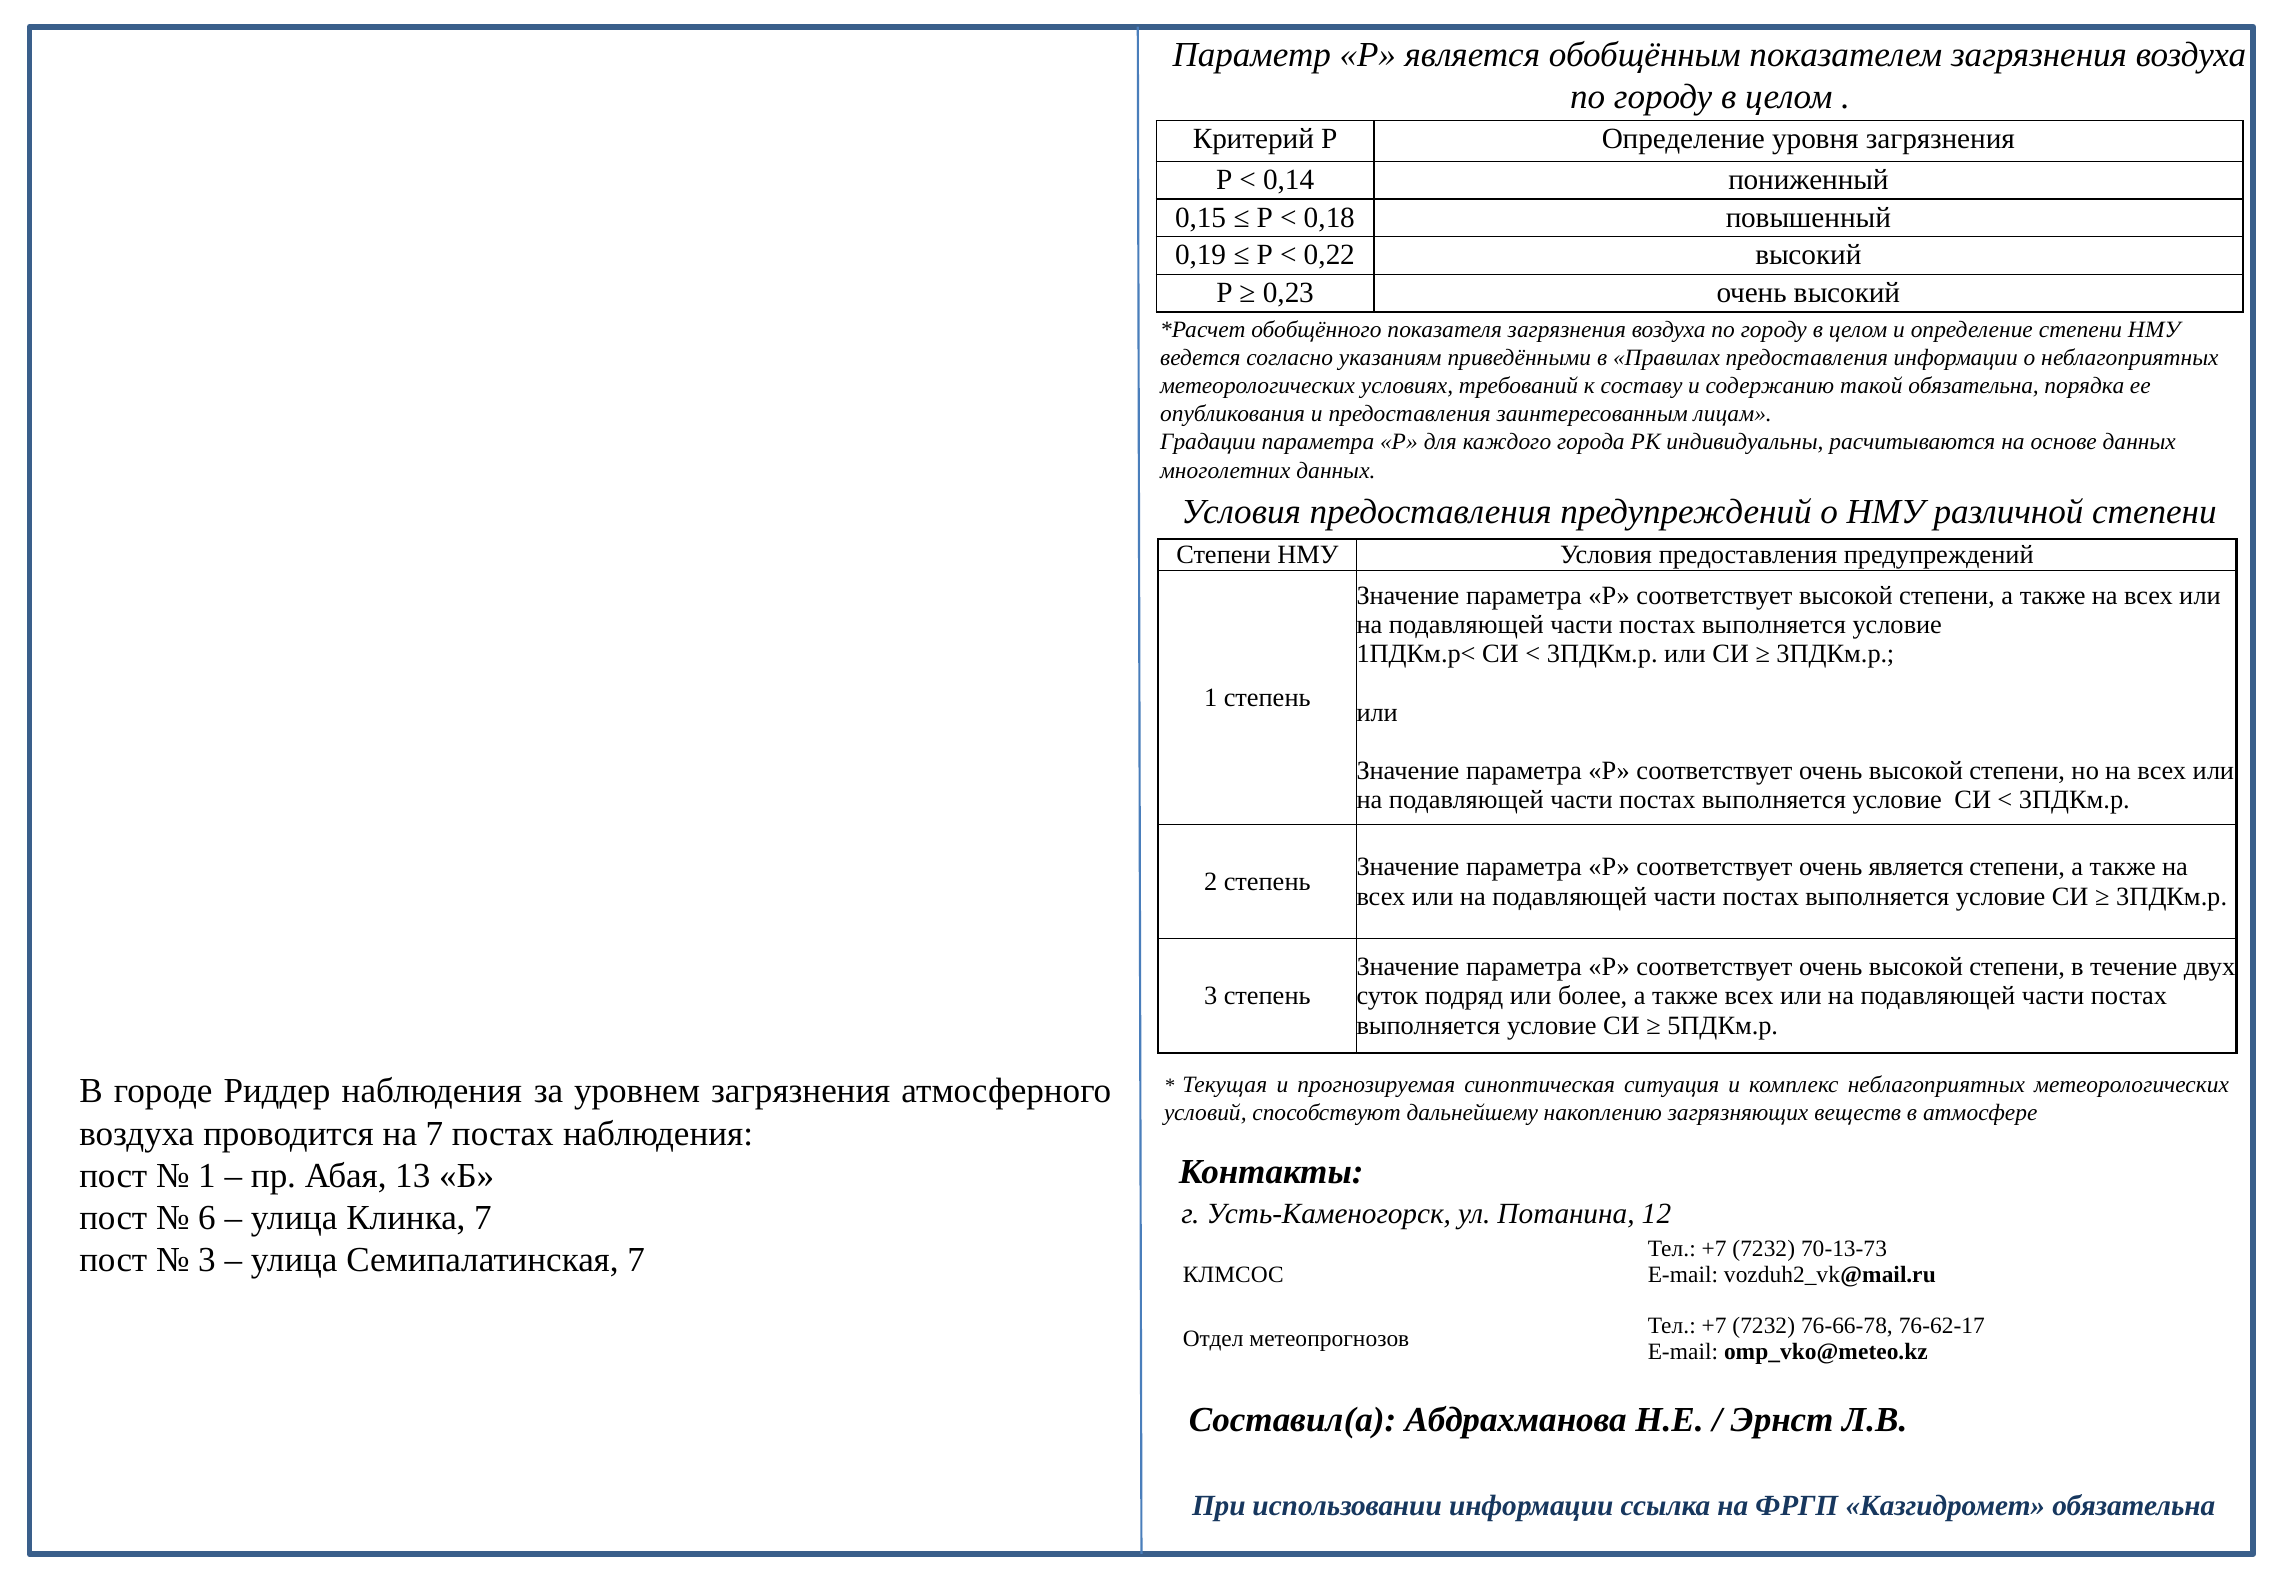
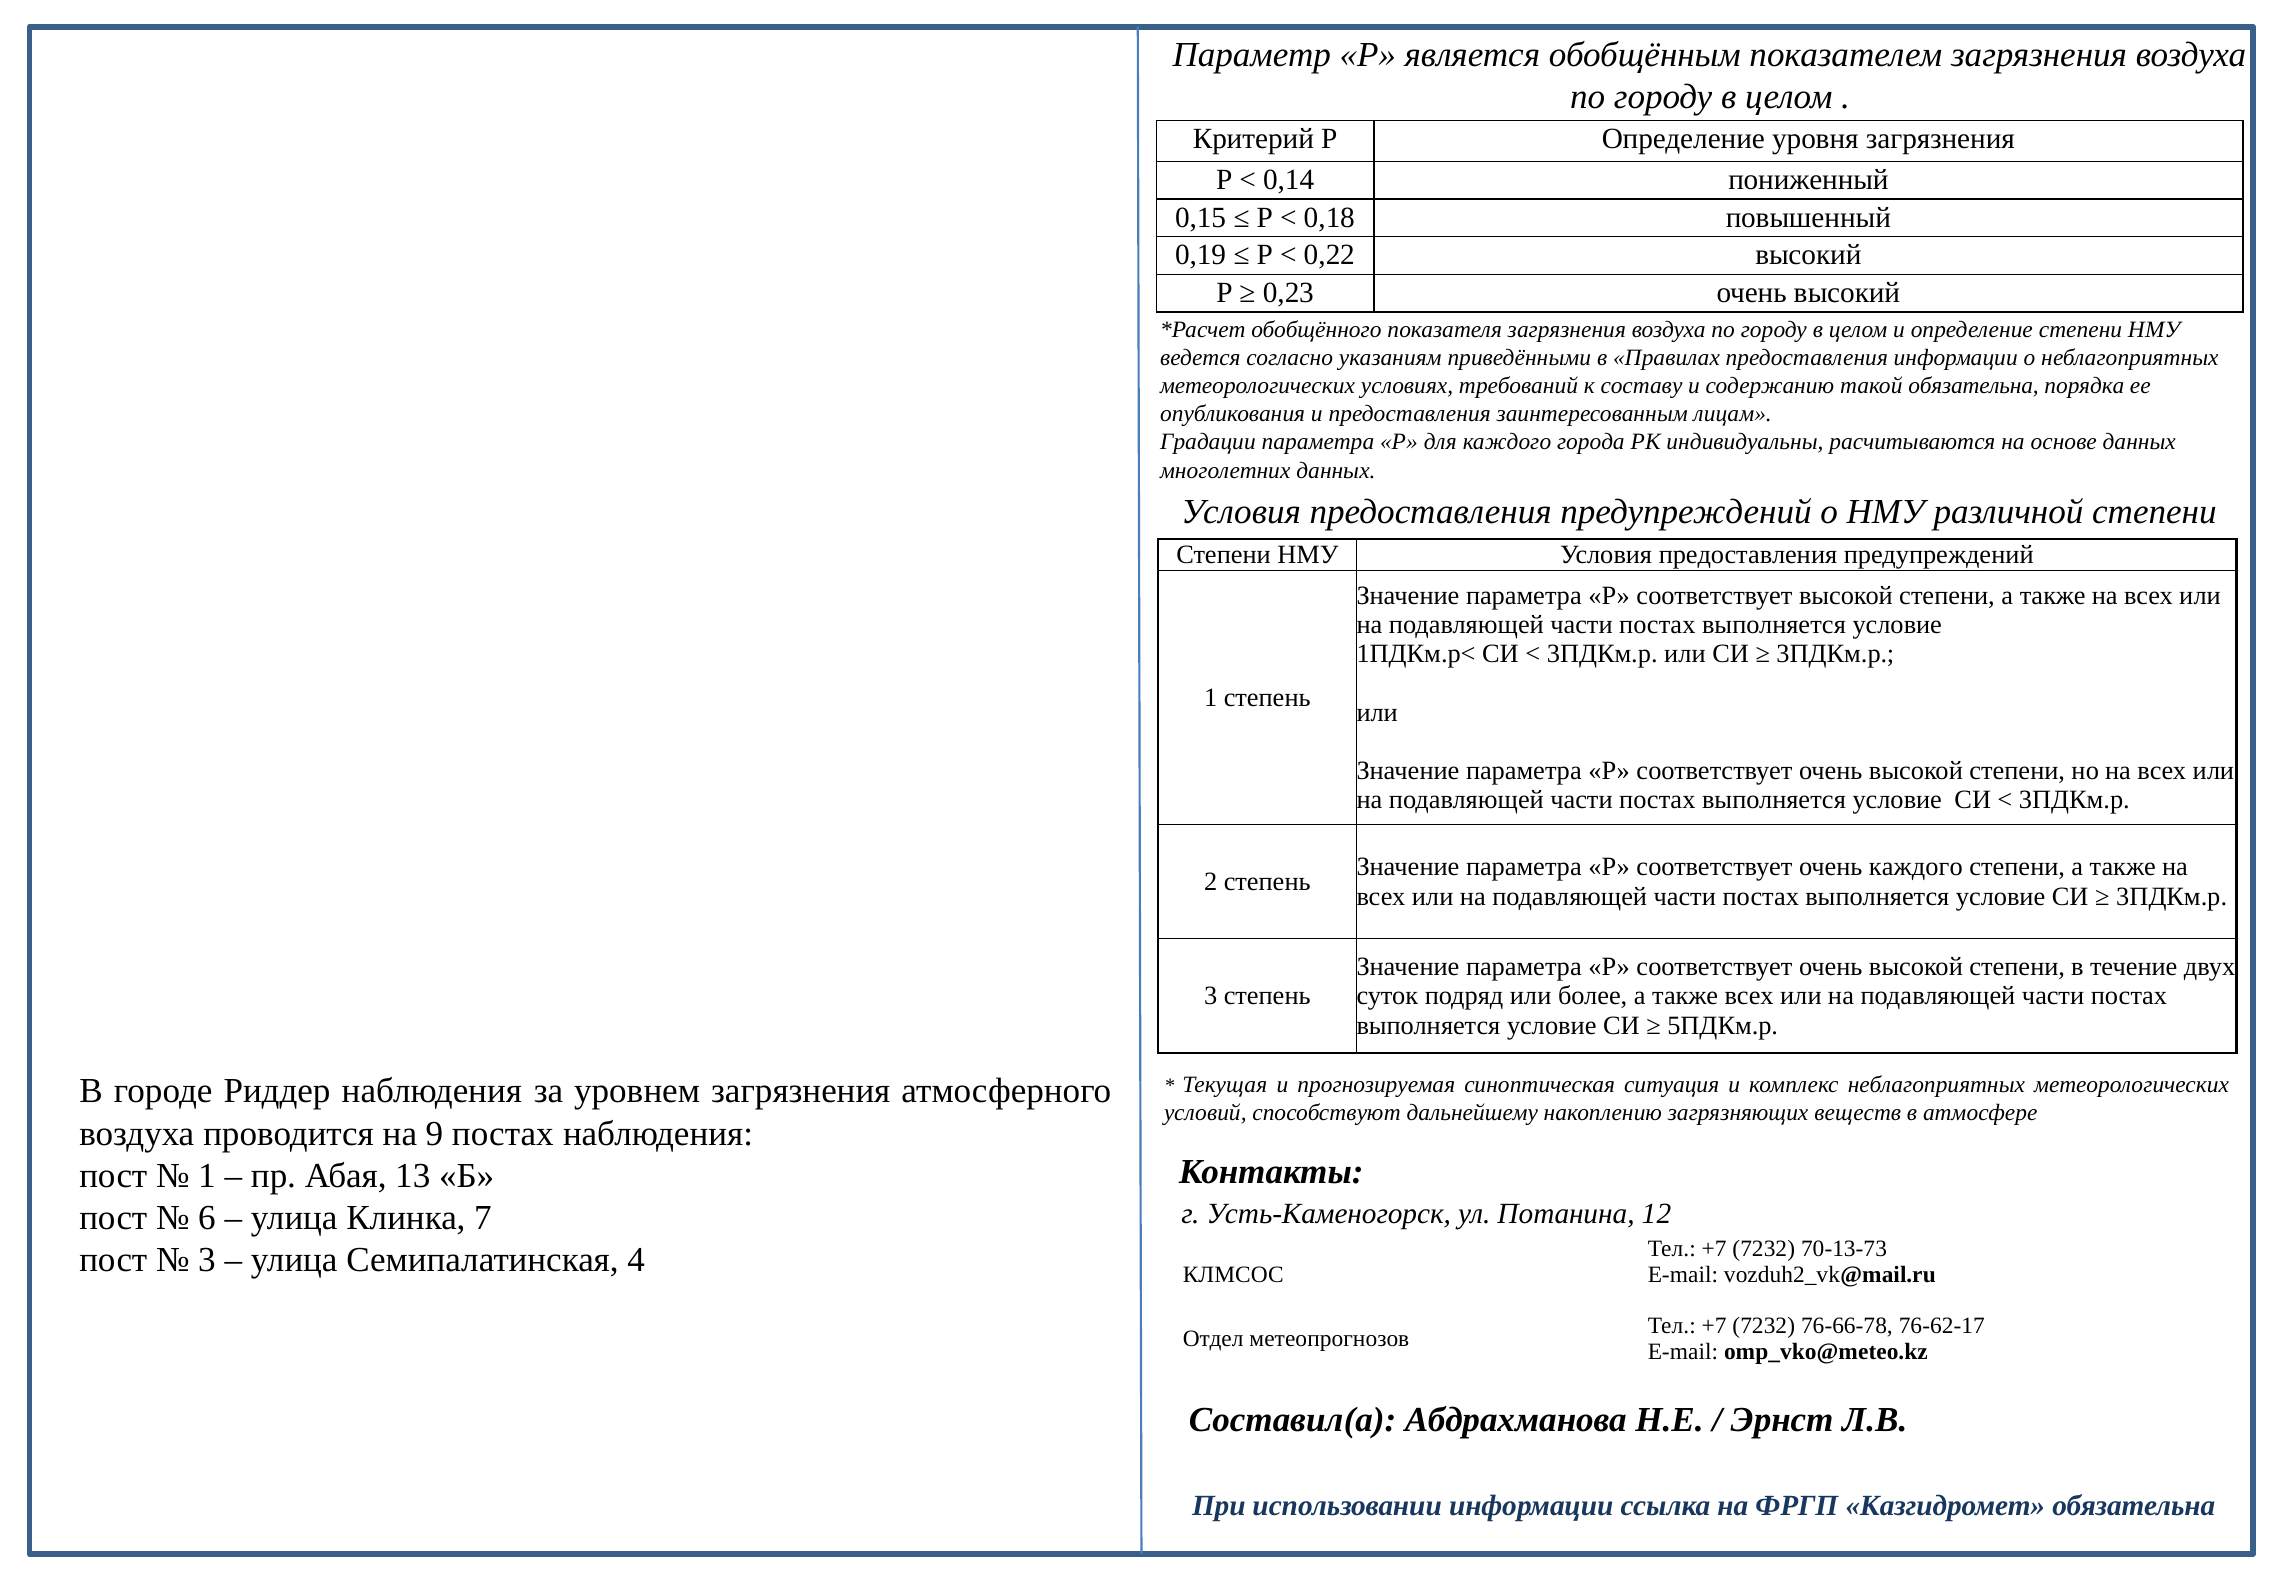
очень является: является -> каждого
на 7: 7 -> 9
Семипалатинская 7: 7 -> 4
